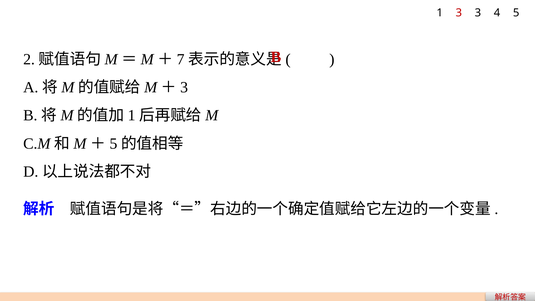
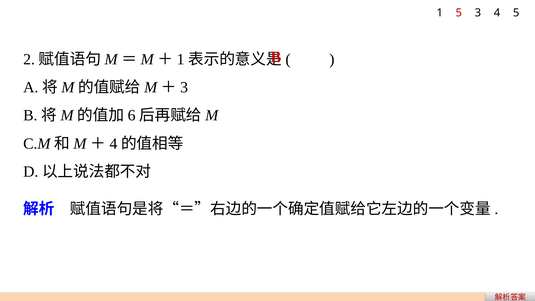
1 3: 3 -> 5
7 at (181, 59): 7 -> 1
1 at (132, 115): 1 -> 6
5 at (113, 144): 5 -> 4
